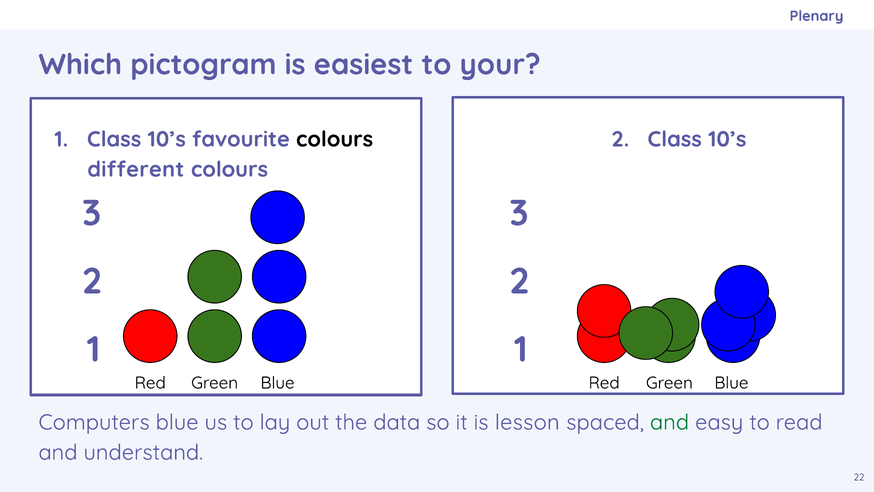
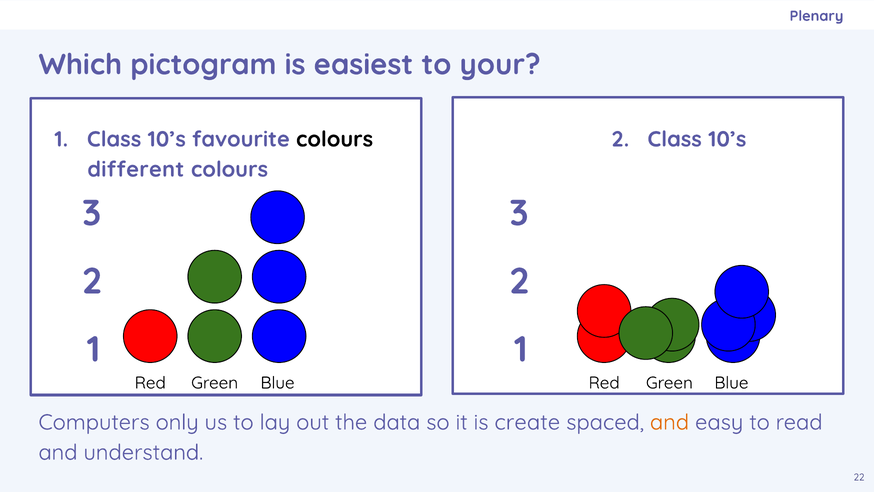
Computers blue: blue -> only
lesson: lesson -> create
and at (670, 422) colour: green -> orange
